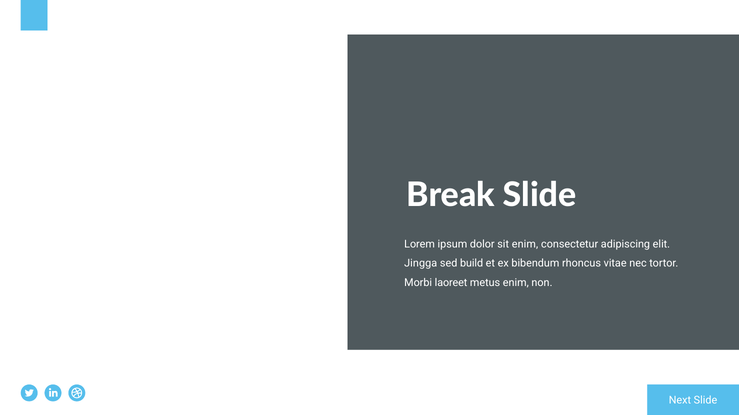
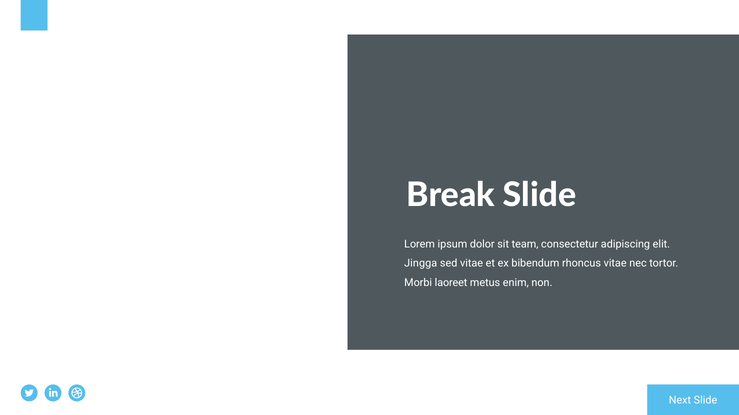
sit enim: enim -> team
sed build: build -> vitae
